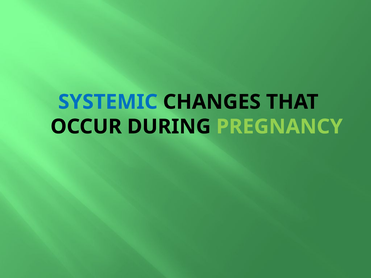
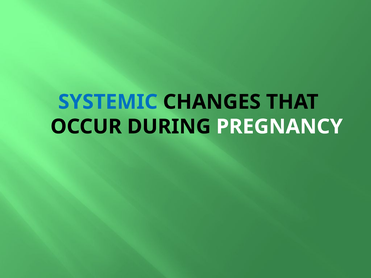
PREGNANCY colour: light green -> white
